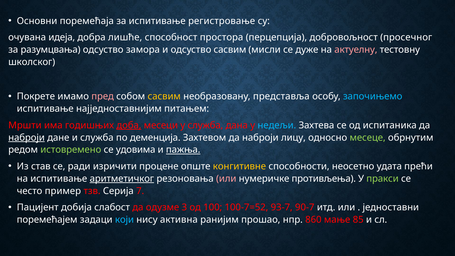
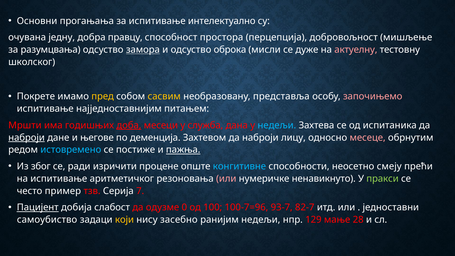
поремећаја: поремећаја -> прогањања
регистровање: регистровање -> интелектуално
идеја: идеја -> једну
лишће: лишће -> правцу
просечног: просечног -> мишљење
замора underline: none -> present
одсуство сасвим: сасвим -> оброка
пред colour: pink -> yellow
започињемо colour: light blue -> pink
и служба: служба -> његове
месеце colour: light green -> pink
истовремено colour: light green -> light blue
удовима: удовима -> постиже
став: став -> због
конгитивне colour: yellow -> light blue
удата: удата -> смеју
аритметичког underline: present -> none
противљења: противљења -> ненавикнуто
Пацијент underline: none -> present
3: 3 -> 0
100-7=52: 100-7=52 -> 100-7=96
90-7: 90-7 -> 82-7
поремећајем: поремећајем -> самоубиство
који colour: light blue -> yellow
активна: активна -> засебно
ранијим прошао: прошао -> недељи
860: 860 -> 129
85: 85 -> 28
